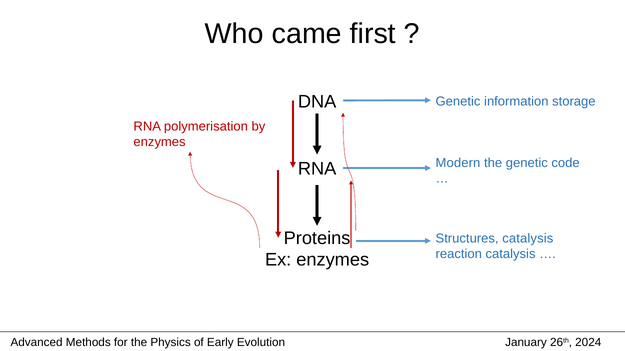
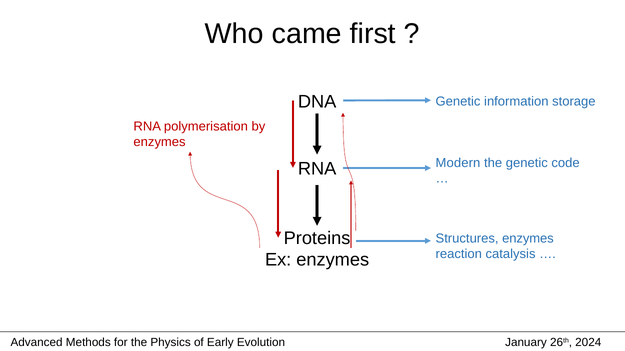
Structures catalysis: catalysis -> enzymes
